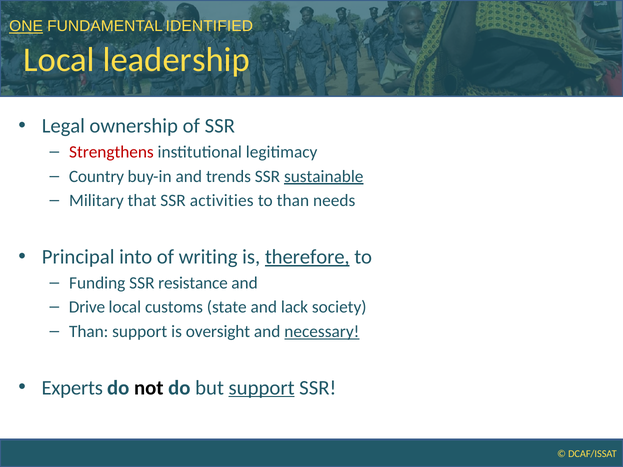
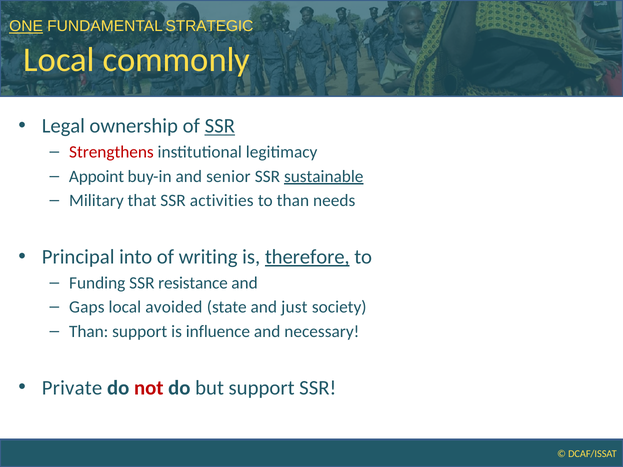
IDENTIFIED: IDENTIFIED -> STRATEGIC
leadership: leadership -> commonly
SSR at (220, 126) underline: none -> present
Country: Country -> Appoint
trends: trends -> senior
Drive: Drive -> Gaps
customs: customs -> avoided
lack: lack -> just
oversight: oversight -> influence
necessary underline: present -> none
Experts: Experts -> Private
not colour: black -> red
support at (262, 388) underline: present -> none
